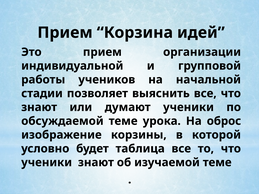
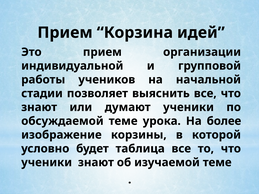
оброс: оброс -> более
